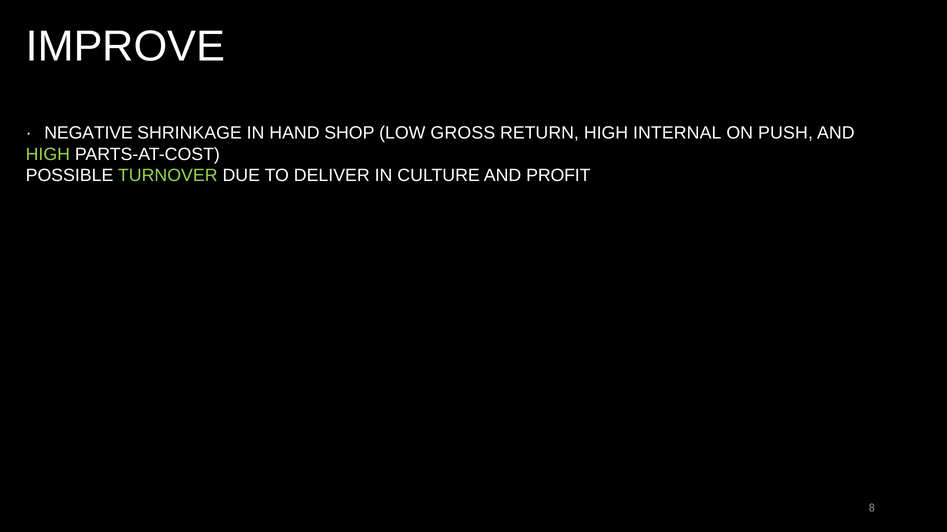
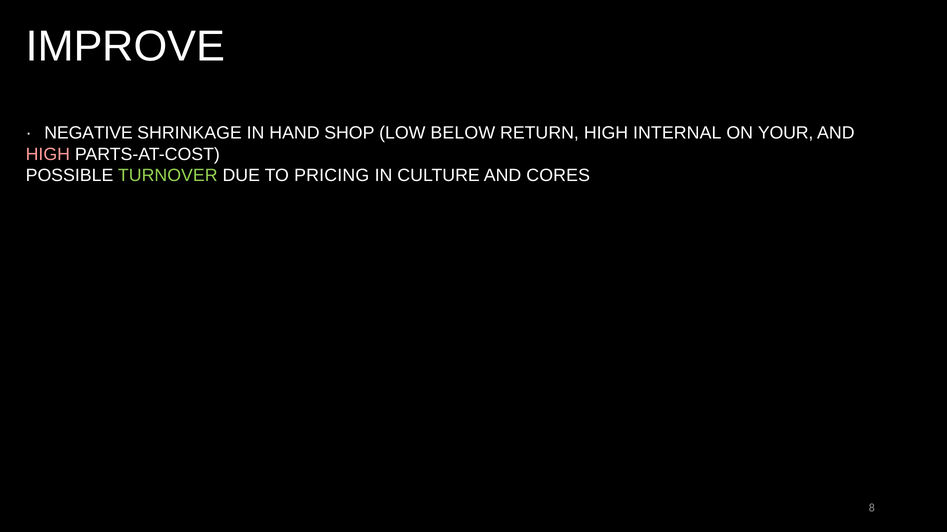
GROSS: GROSS -> BELOW
PUSH: PUSH -> YOUR
HIGH at (48, 155) colour: light green -> pink
DELIVER: DELIVER -> PRICING
PROFIT: PROFIT -> CORES
